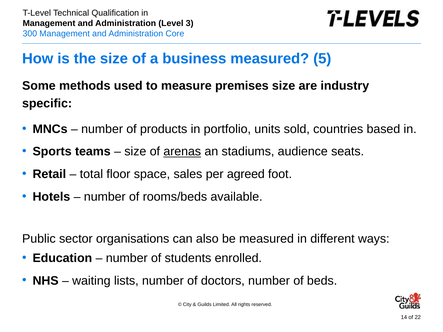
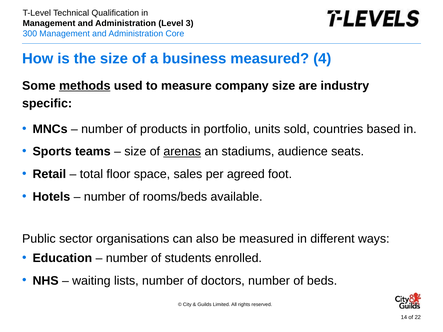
5: 5 -> 4
methods underline: none -> present
premises: premises -> company
